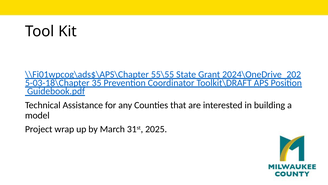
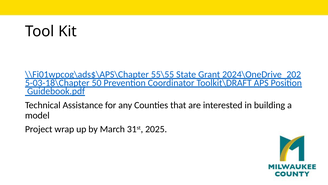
35: 35 -> 50
